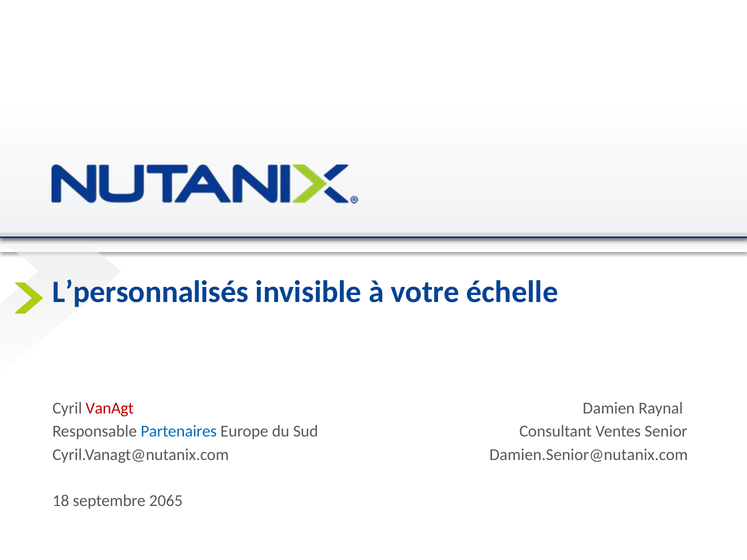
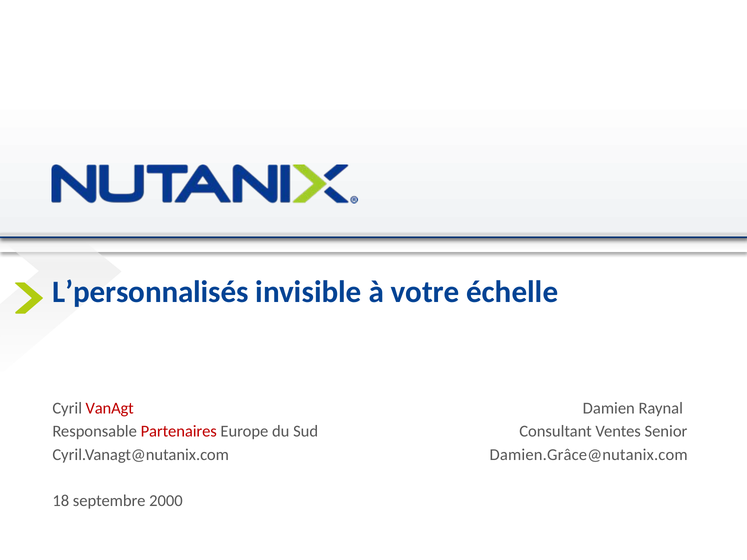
Partenaires colour: blue -> red
Damien.Senior@nutanix.com: Damien.Senior@nutanix.com -> Damien.Grâce@nutanix.com
2065: 2065 -> 2000
